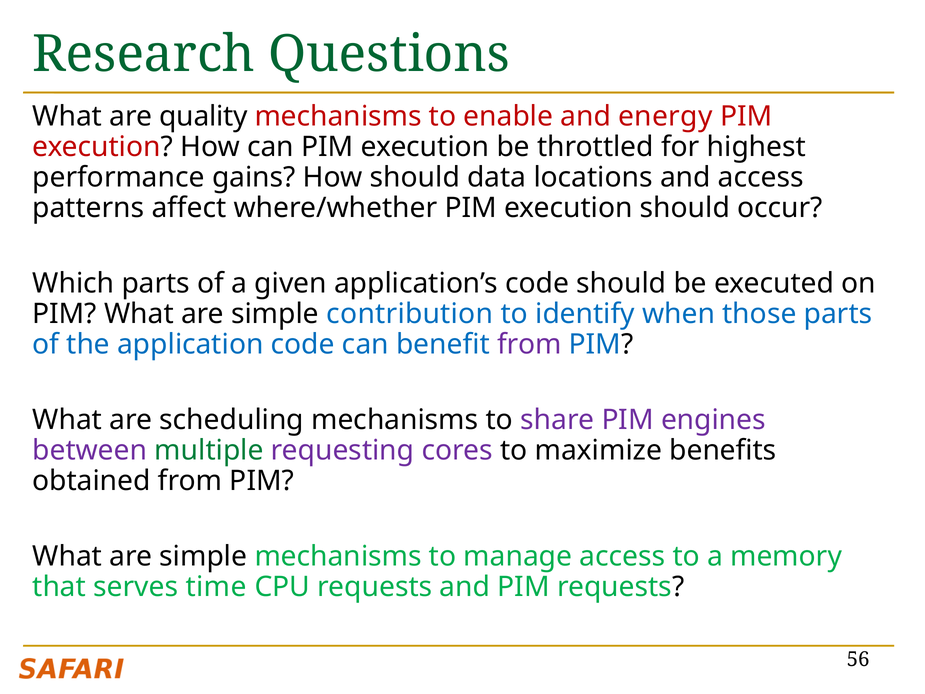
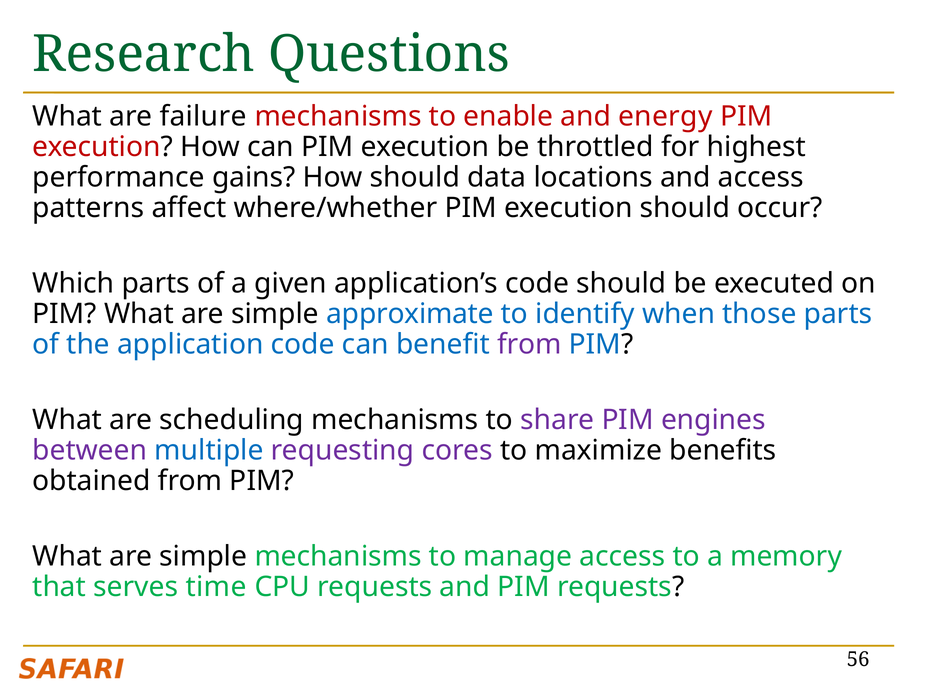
quality: quality -> failure
contribution: contribution -> approximate
multiple colour: green -> blue
